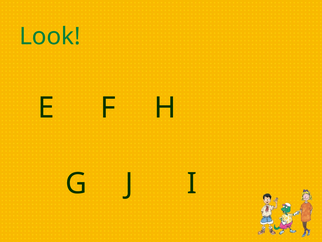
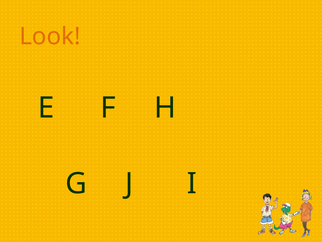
Look colour: green -> orange
